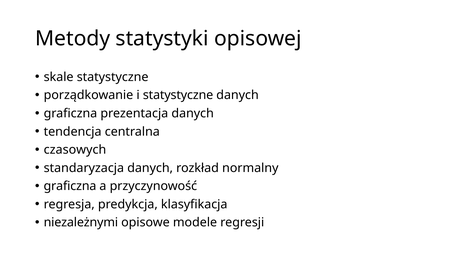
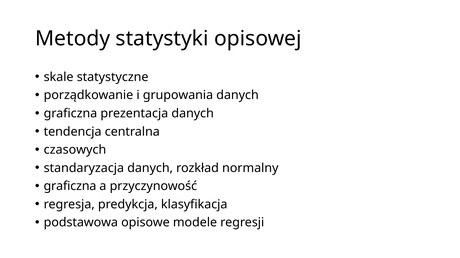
i statystyczne: statystyczne -> grupowania
niezależnymi: niezależnymi -> podstawowa
